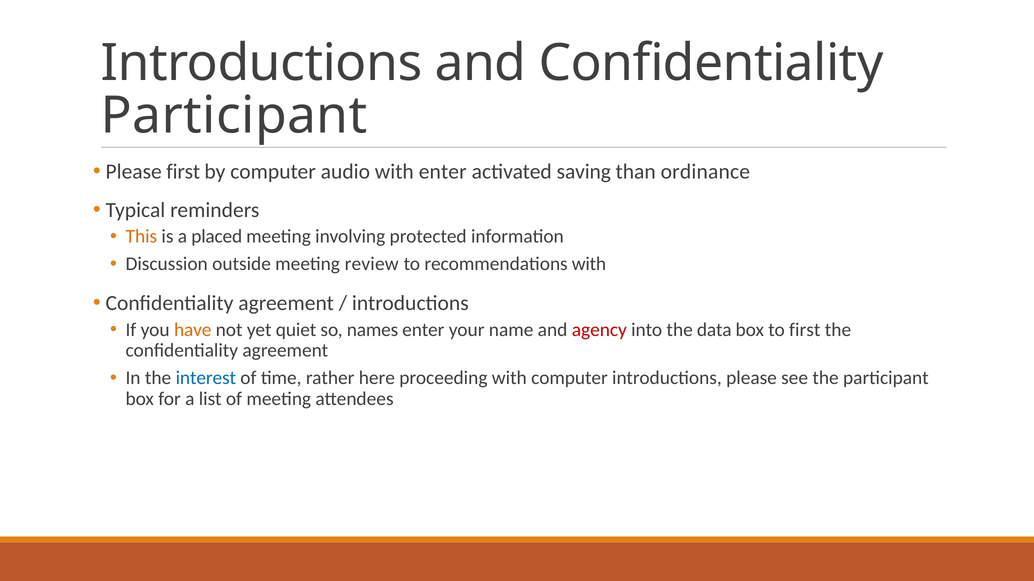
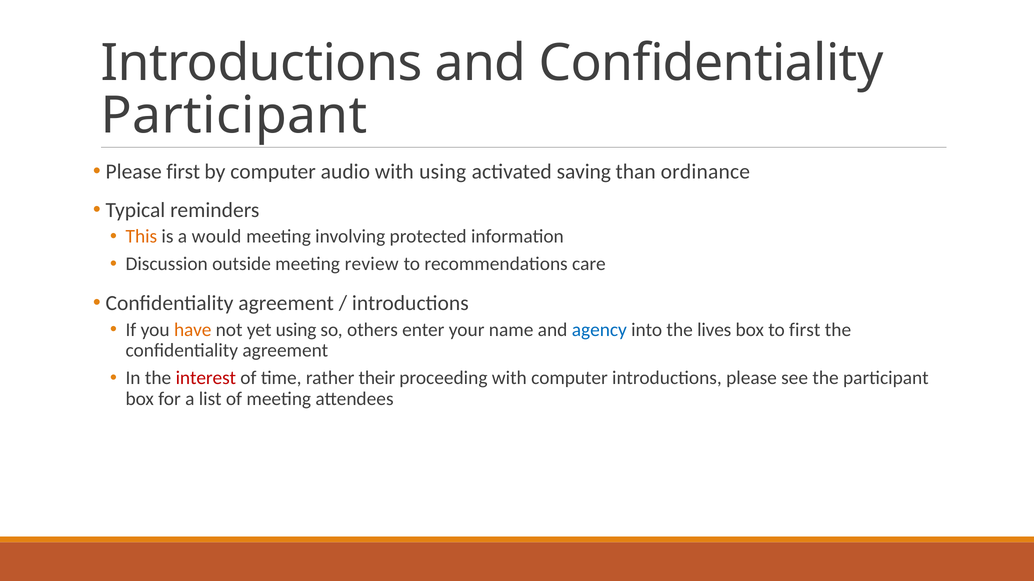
with enter: enter -> using
placed: placed -> would
recommendations with: with -> care
yet quiet: quiet -> using
names: names -> others
agency colour: red -> blue
data: data -> lives
interest colour: blue -> red
here: here -> their
